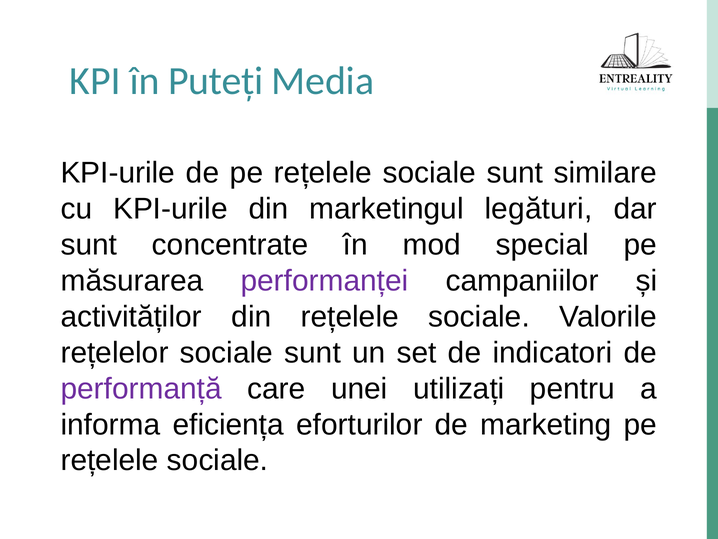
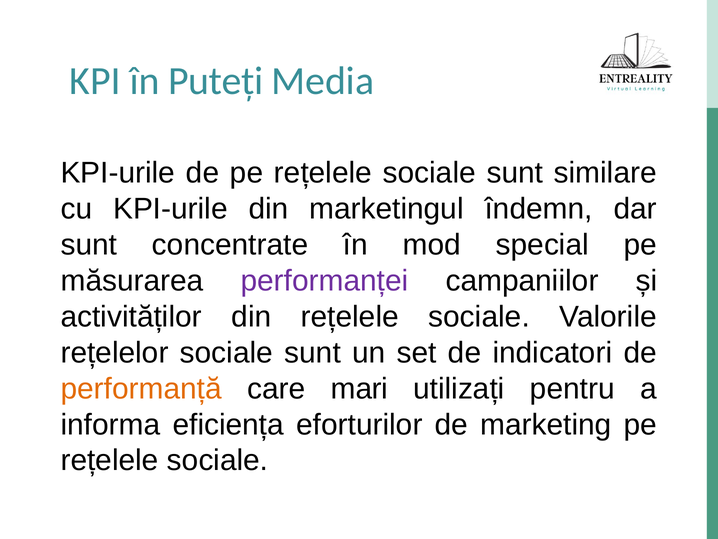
legături: legături -> îndemn
performanță colour: purple -> orange
unei: unei -> mari
